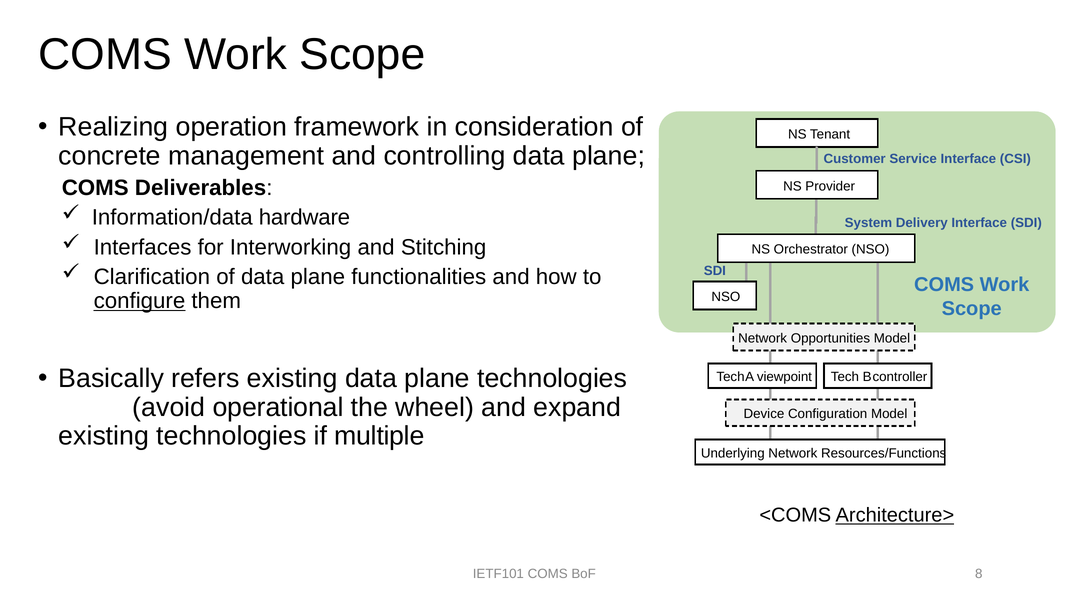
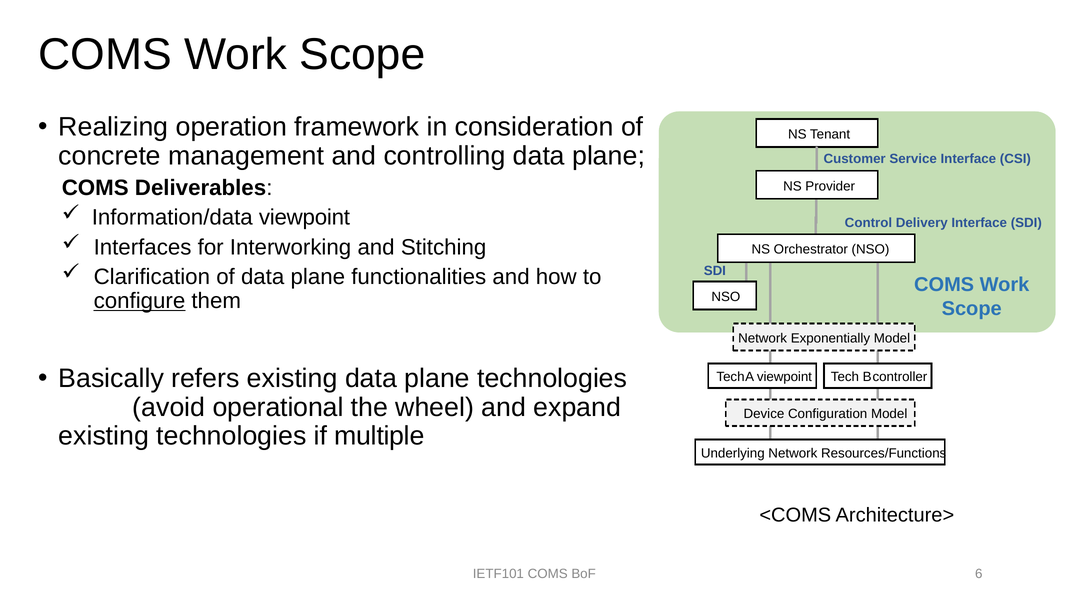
Information/data hardware: hardware -> viewpoint
System: System -> Control
Opportunities: Opportunities -> Exponentially
Architecture> underline: present -> none
8: 8 -> 6
